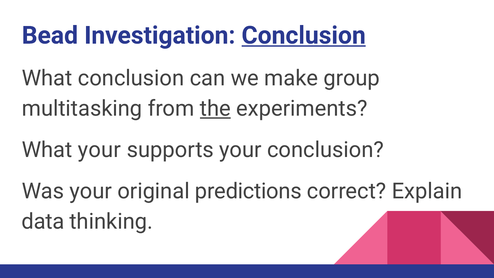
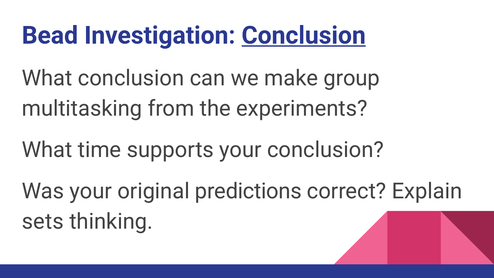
the underline: present -> none
What your: your -> time
data: data -> sets
